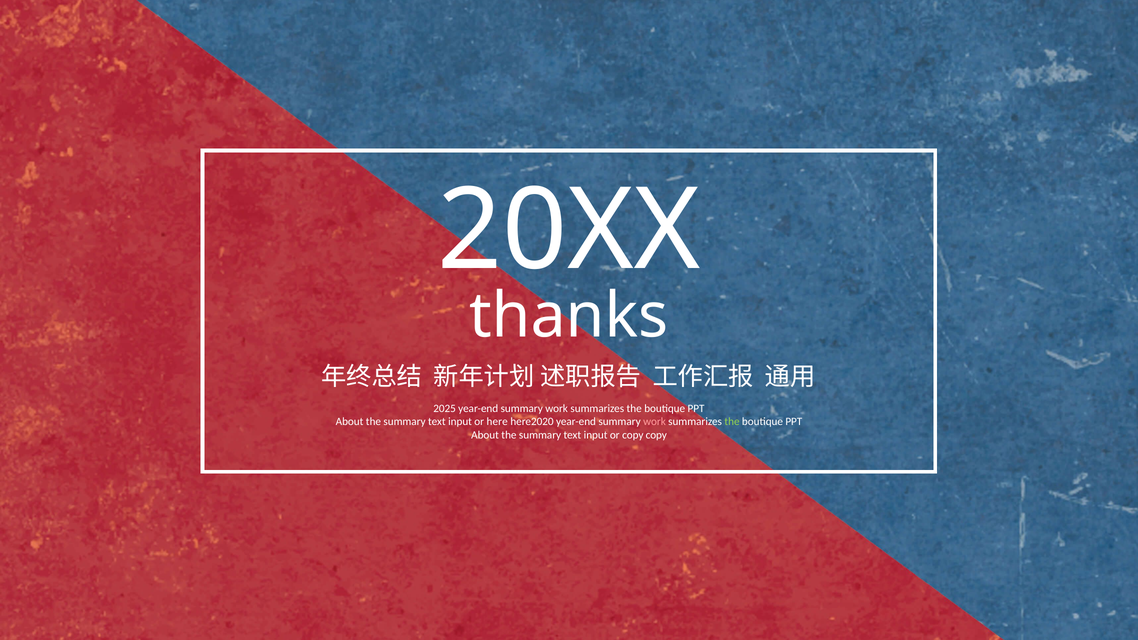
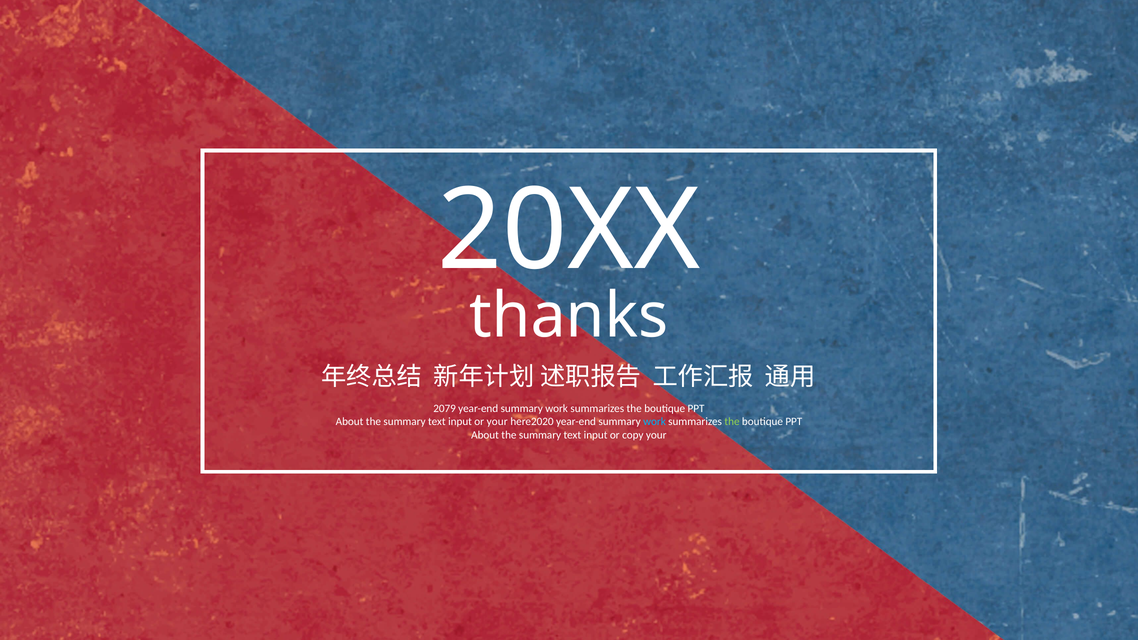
2025: 2025 -> 2079
or here: here -> your
work at (655, 422) colour: pink -> light blue
copy copy: copy -> your
